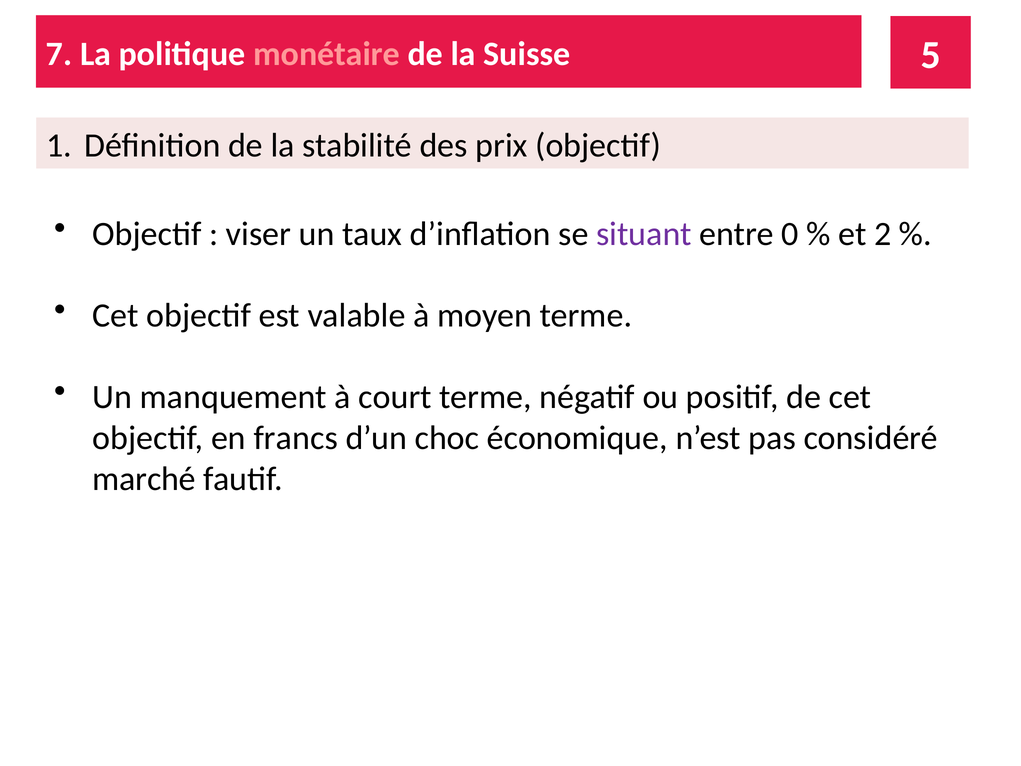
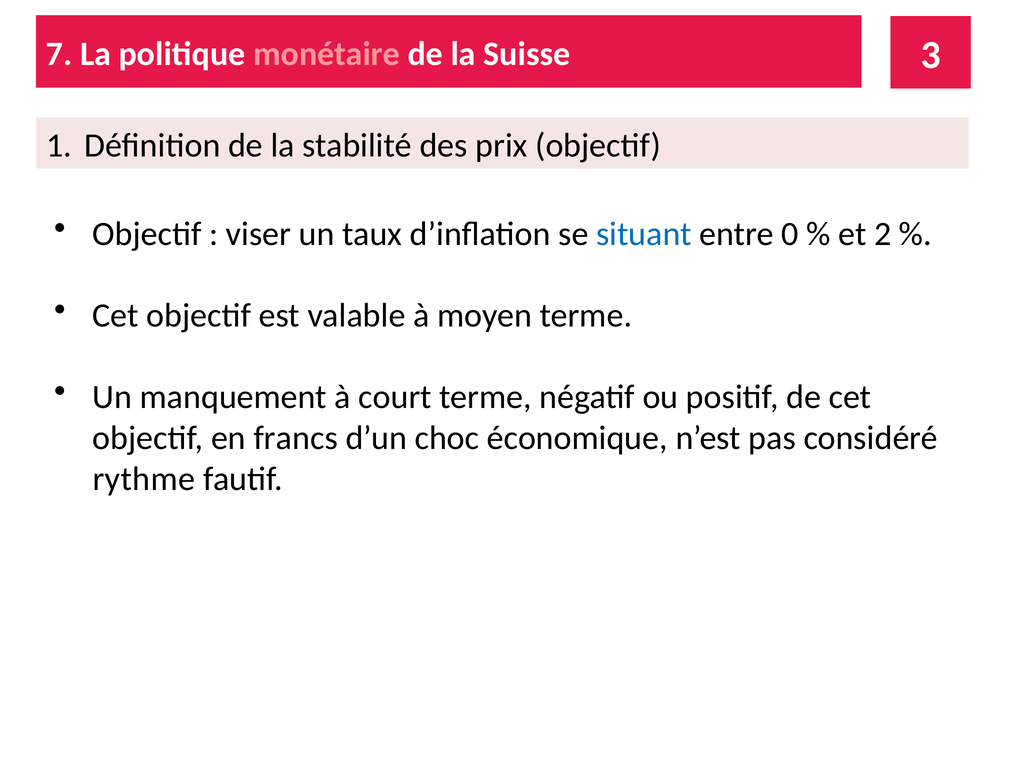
5: 5 -> 3
situant colour: purple -> blue
marché: marché -> rythme
